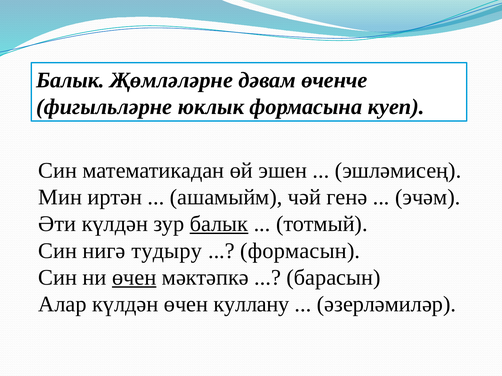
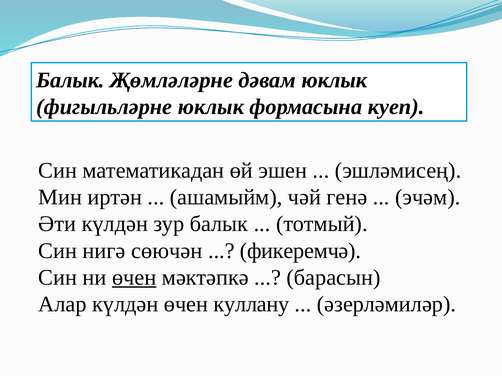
дәвам өченче: өченче -> юклык
балык at (219, 224) underline: present -> none
тудыру: тудыру -> сөючән
формасын: формасын -> фикеремчә
